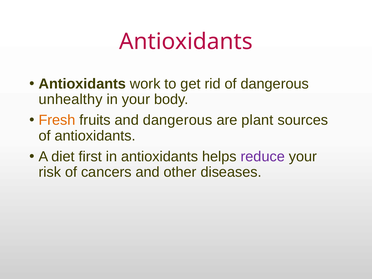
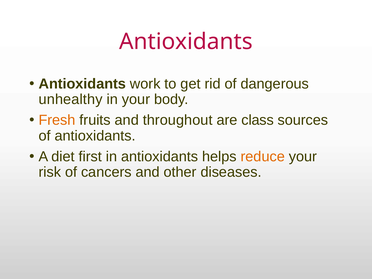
and dangerous: dangerous -> throughout
plant: plant -> class
reduce colour: purple -> orange
